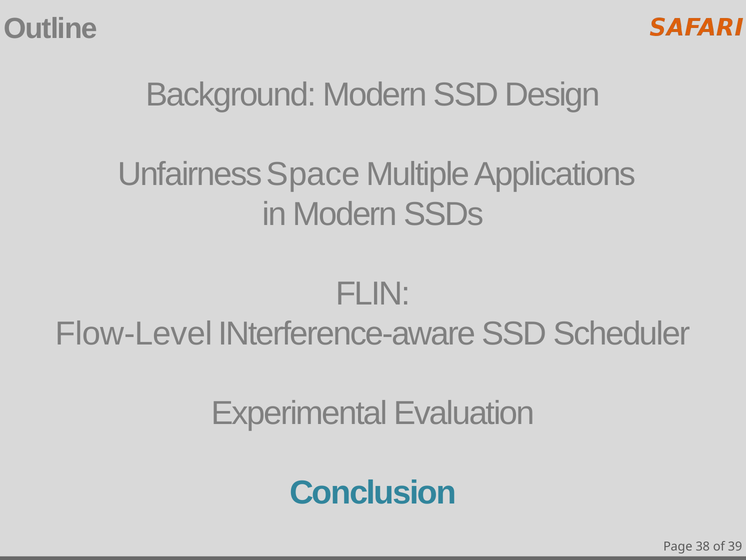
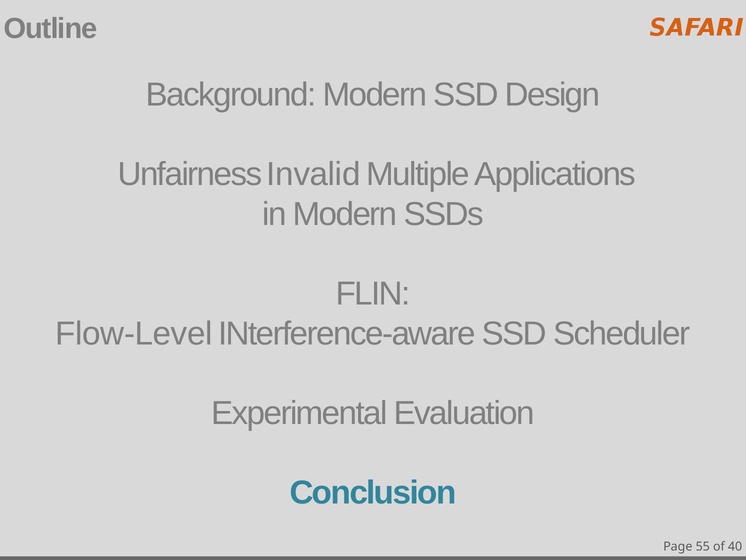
Space: Space -> Invalid
38: 38 -> 55
39: 39 -> 40
